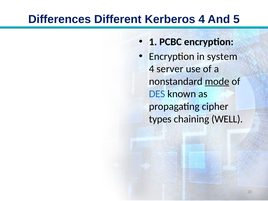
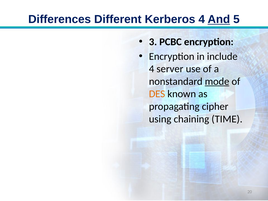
And underline: none -> present
1: 1 -> 3
system: system -> include
DES colour: blue -> orange
types: types -> using
WELL: WELL -> TIME
